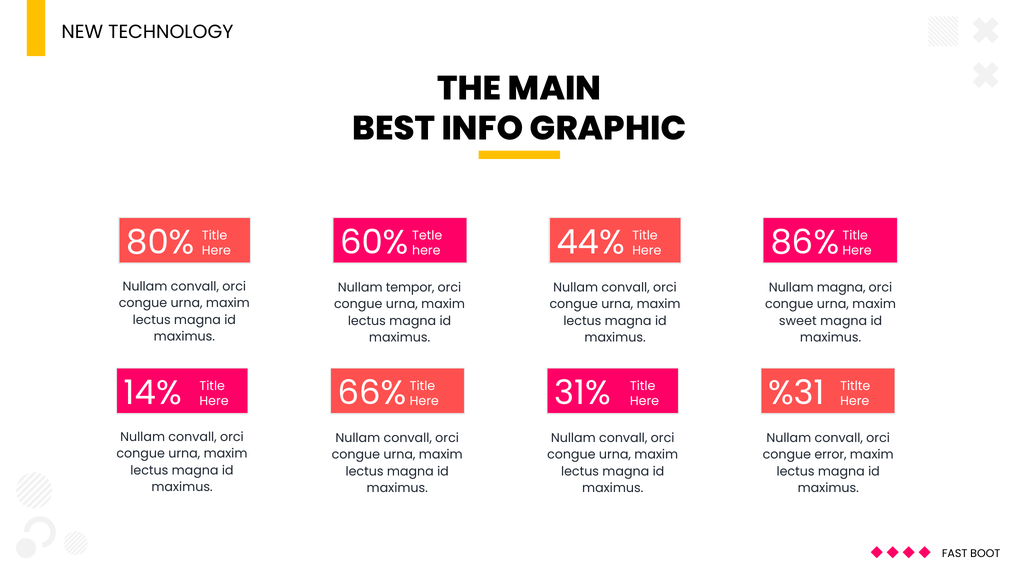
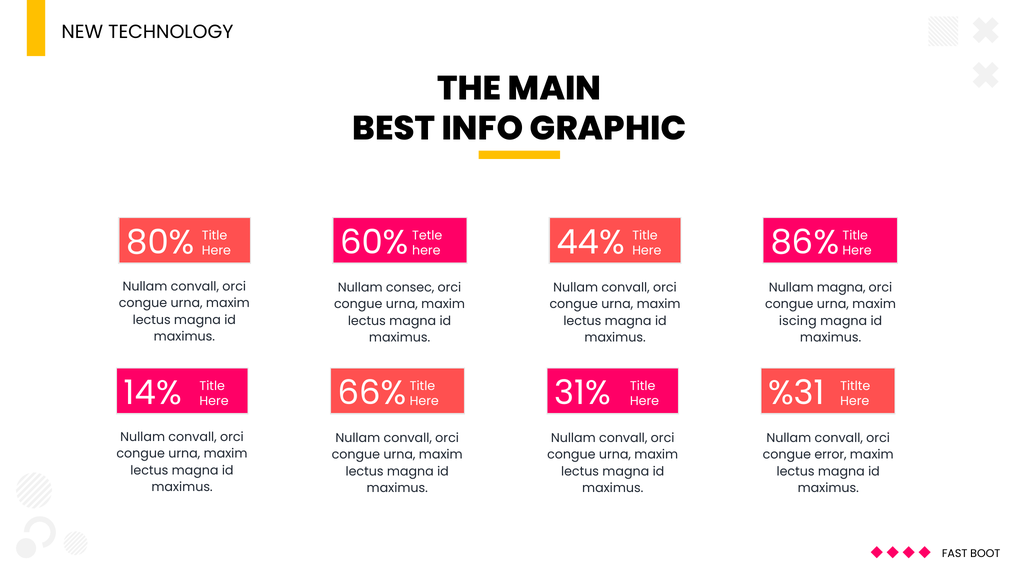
tempor: tempor -> consec
sweet: sweet -> iscing
